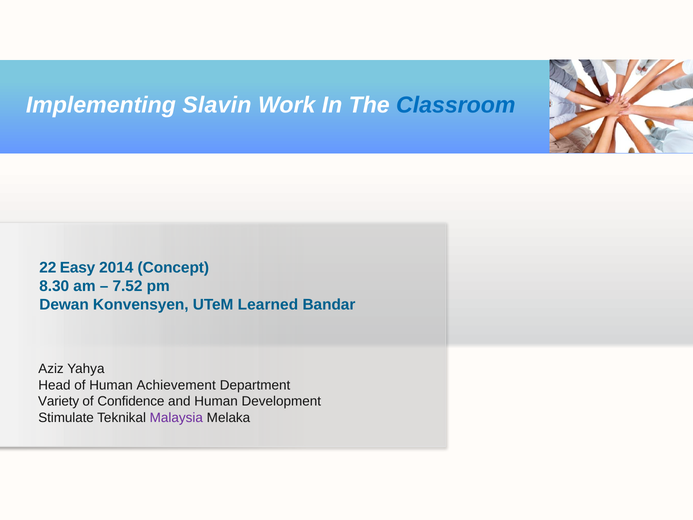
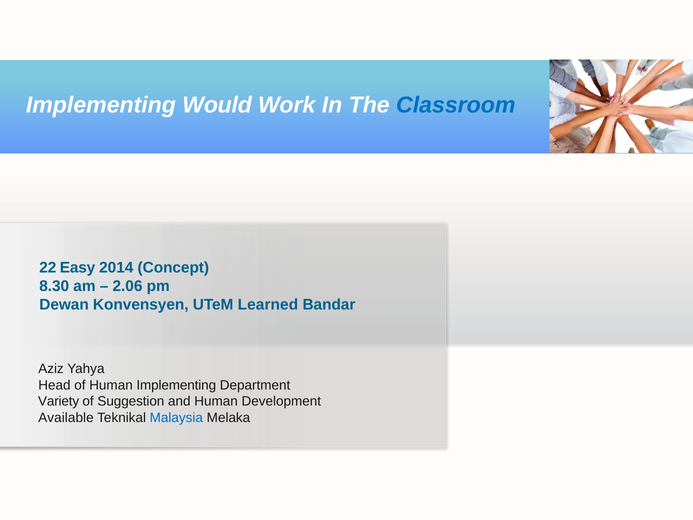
Slavin: Slavin -> Would
7.52: 7.52 -> 2.06
Human Achievement: Achievement -> Implementing
Confidence: Confidence -> Suggestion
Stimulate: Stimulate -> Available
Malaysia colour: purple -> blue
